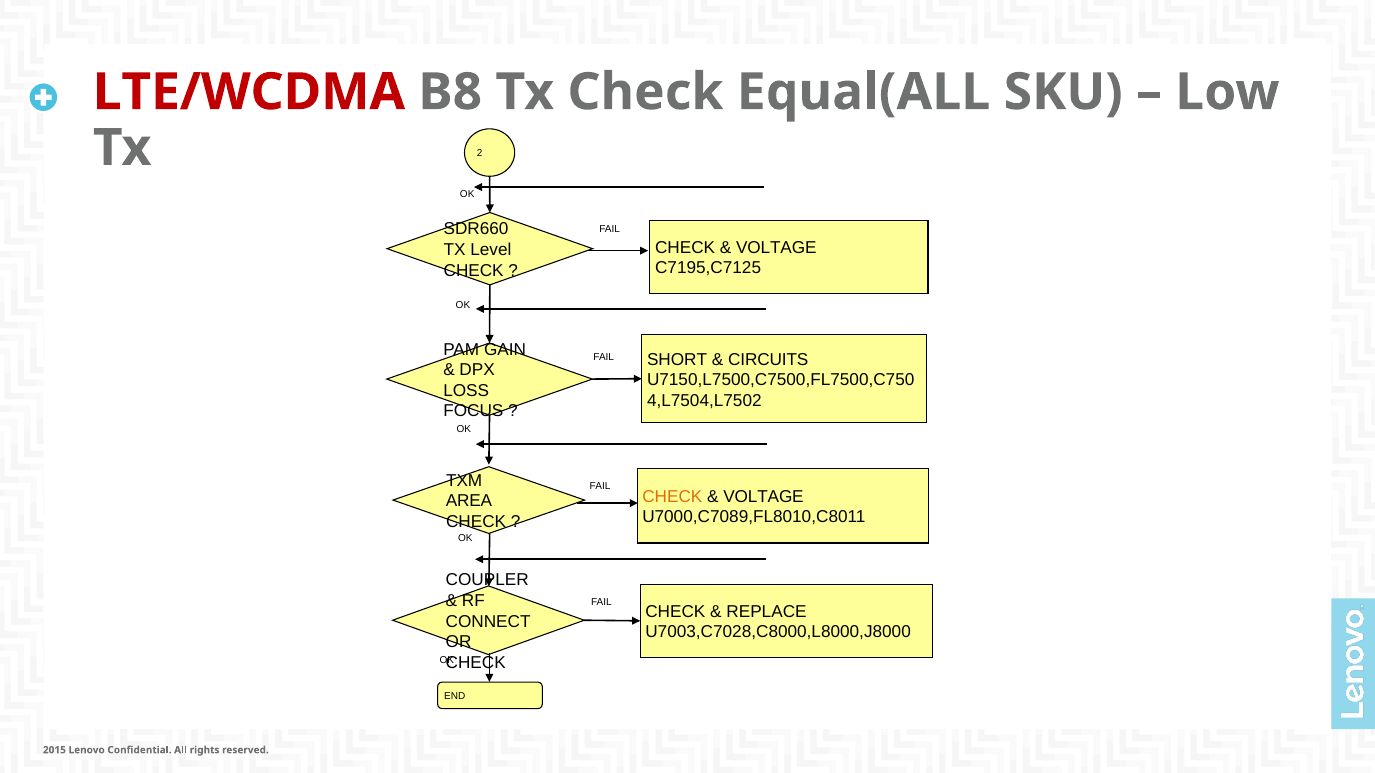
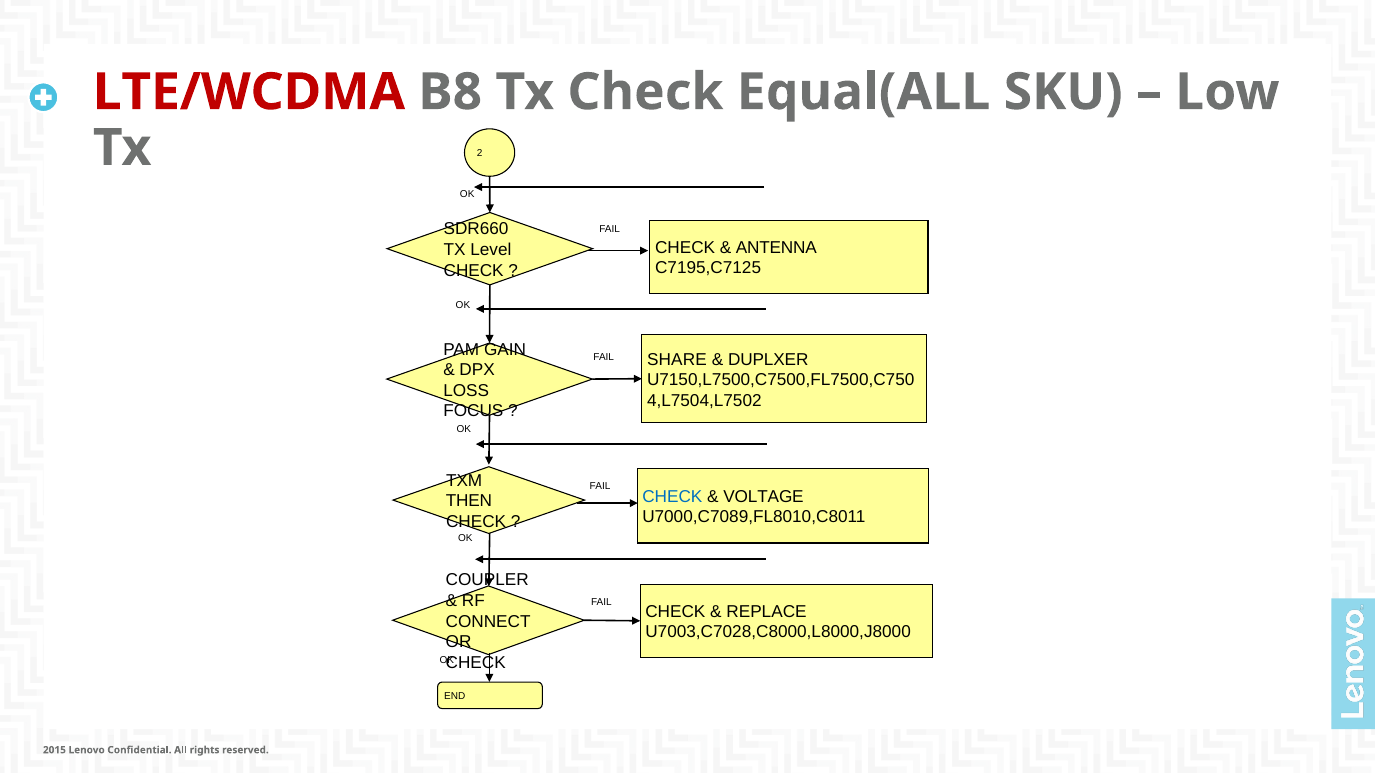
VOLTAGE at (776, 248): VOLTAGE -> ANTENNA
SHORT: SHORT -> SHARE
CIRCUITS: CIRCUITS -> DUPLXER
CHECK at (672, 497) colour: orange -> blue
AREA: AREA -> THEN
